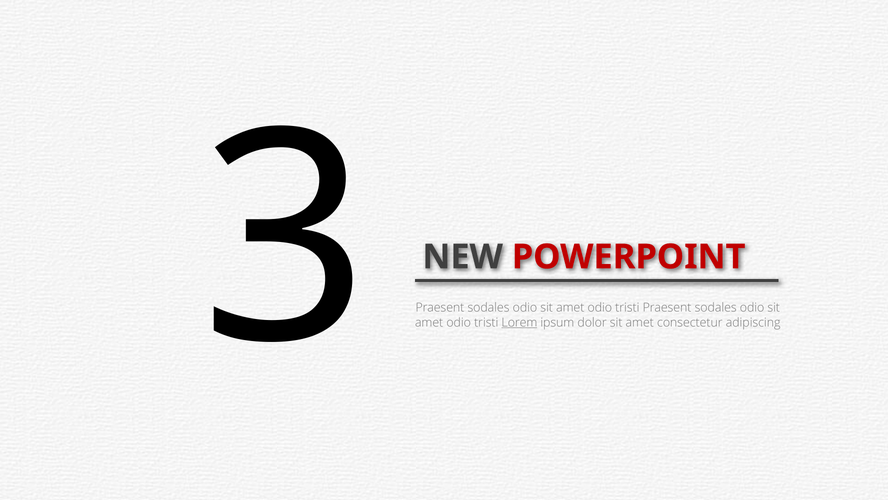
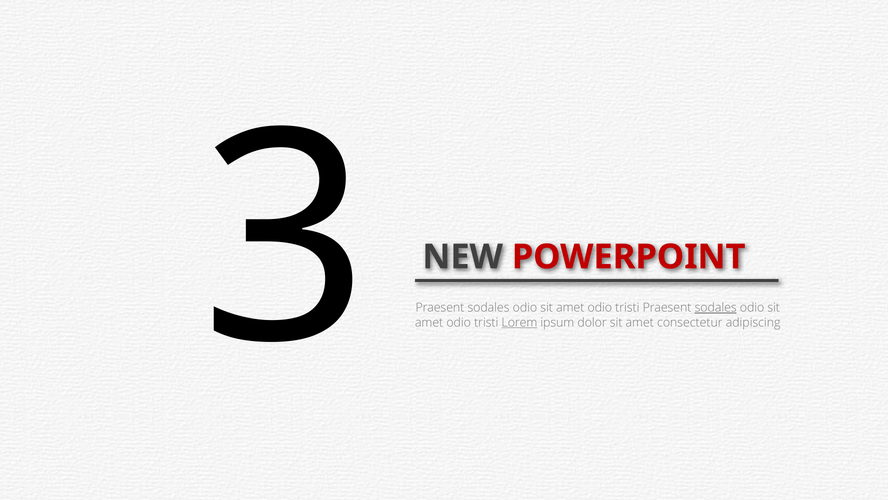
sodales at (716, 307) underline: none -> present
